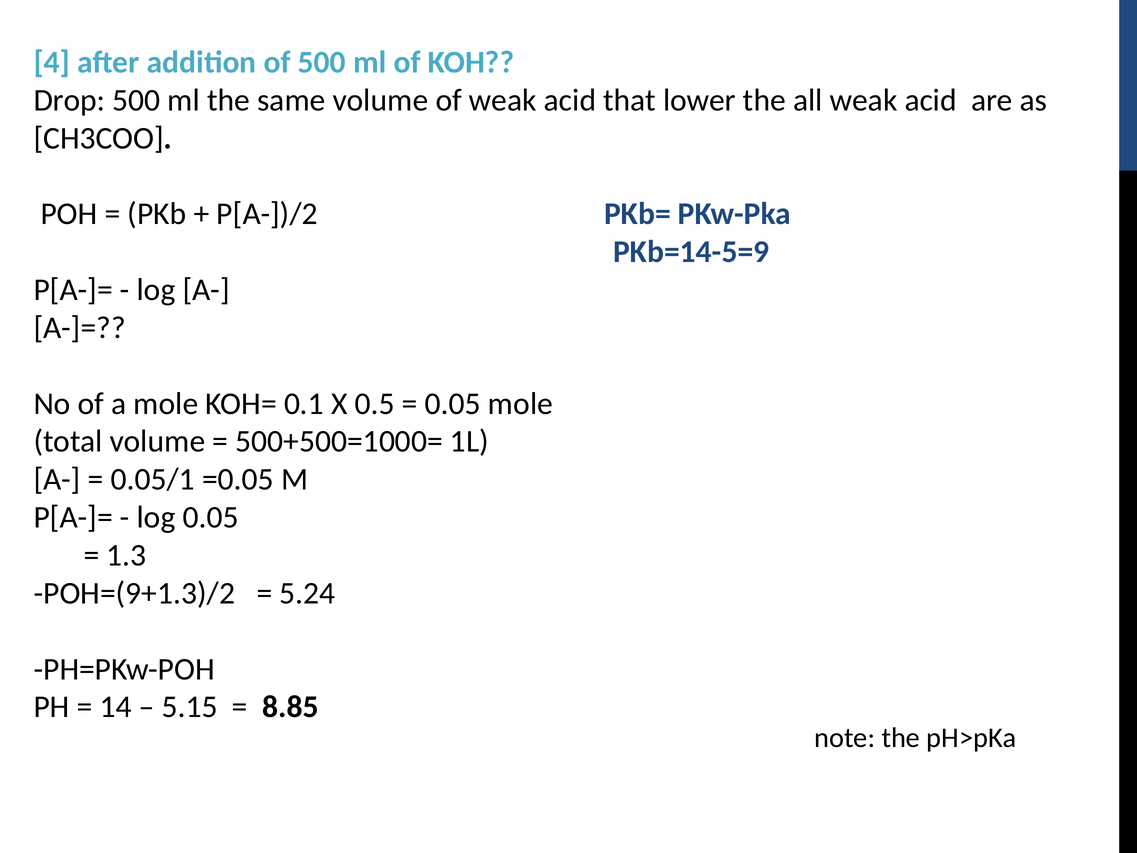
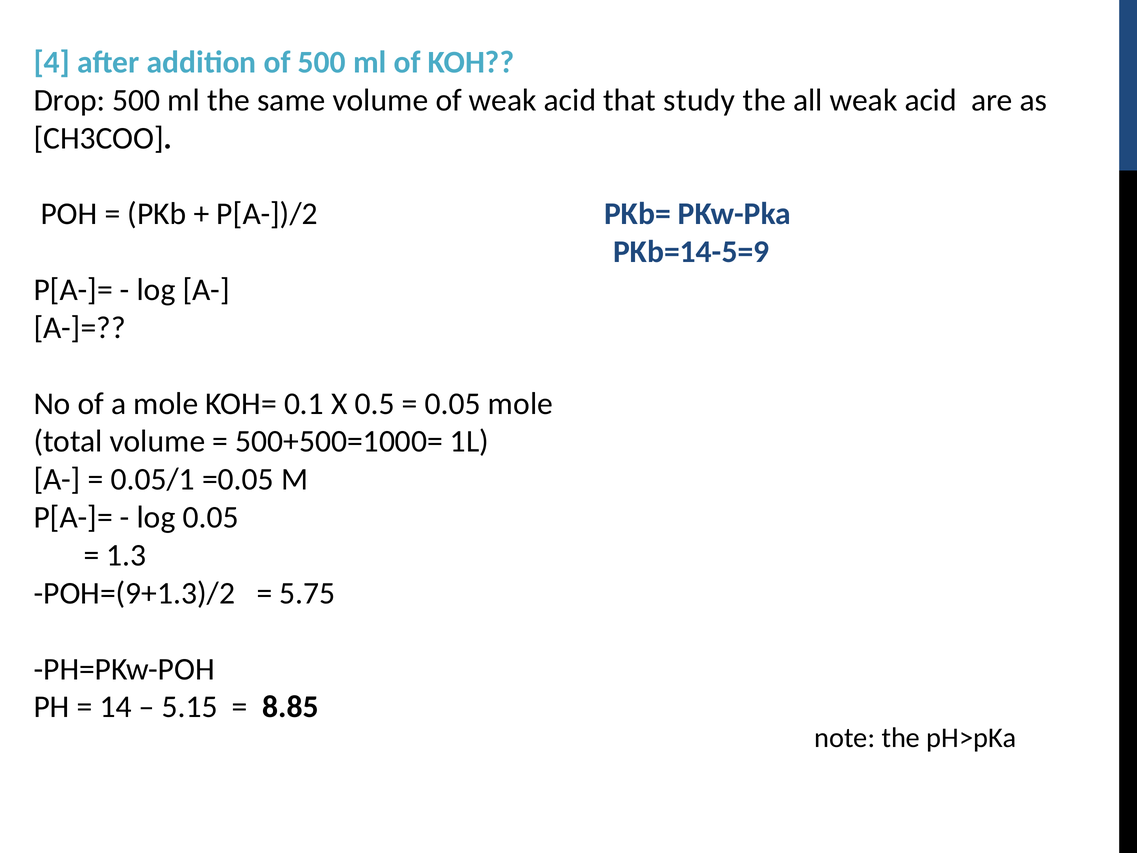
lower: lower -> study
5.24: 5.24 -> 5.75
